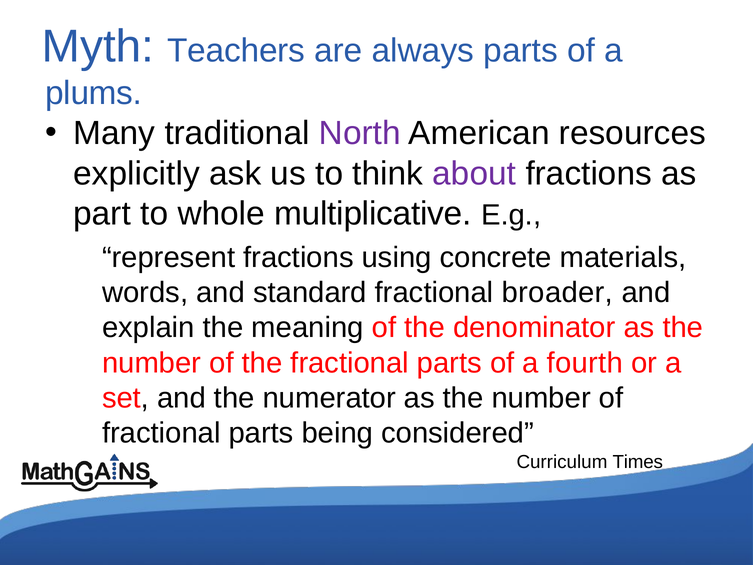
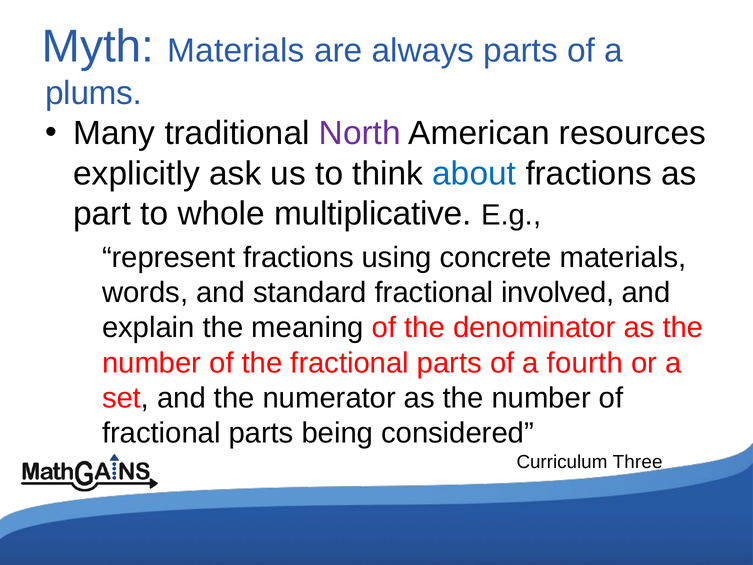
Myth Teachers: Teachers -> Materials
about colour: purple -> blue
broader: broader -> involved
Times: Times -> Three
